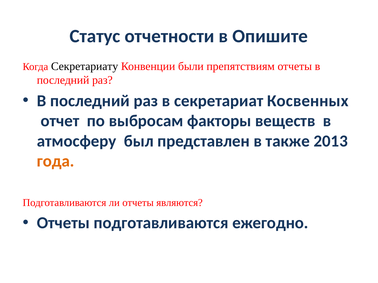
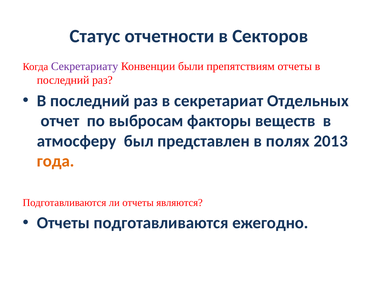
Опишите: Опишите -> Секторов
Секретариату colour: black -> purple
Косвенных: Косвенных -> Отдельных
также: также -> полях
